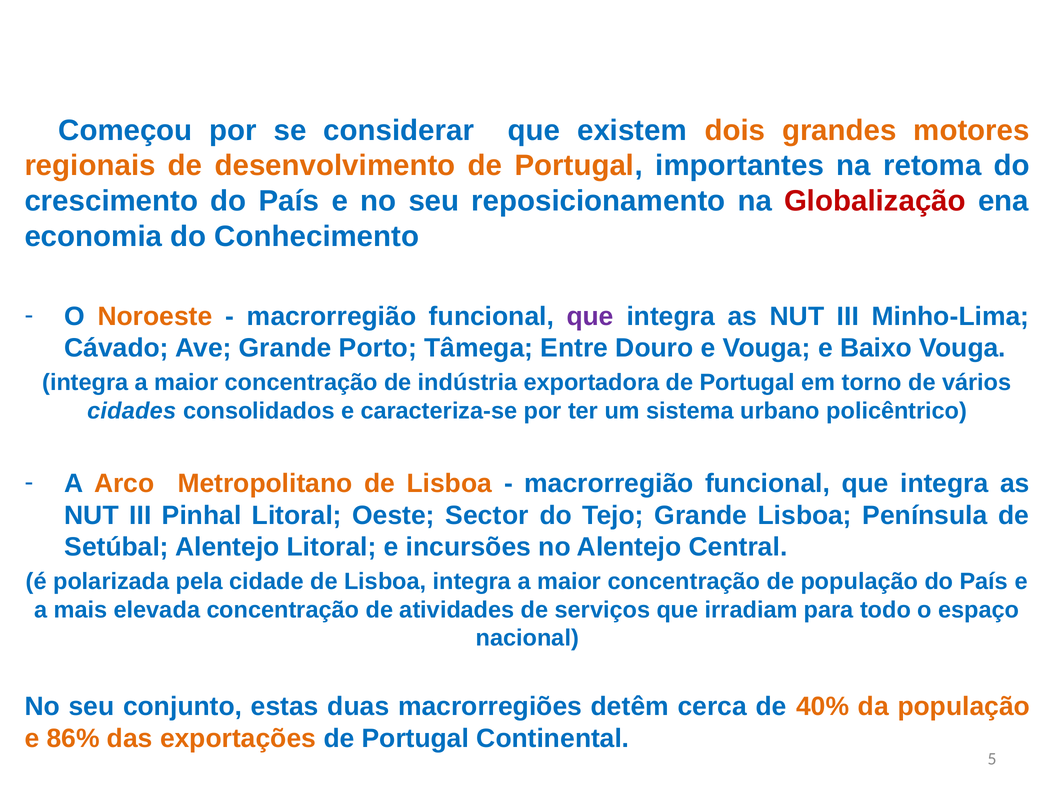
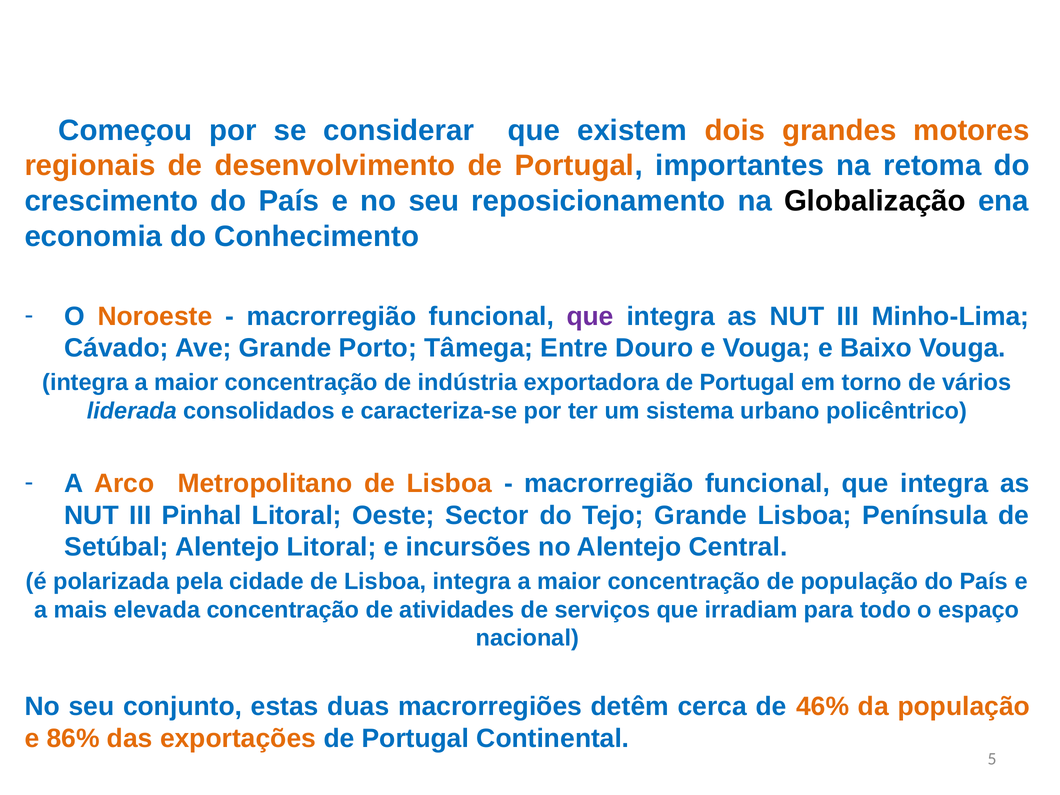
Globalização colour: red -> black
cidades: cidades -> liderada
40%: 40% -> 46%
